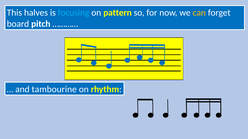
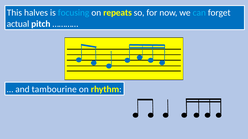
pattern: pattern -> repeats
can colour: yellow -> light blue
board: board -> actual
